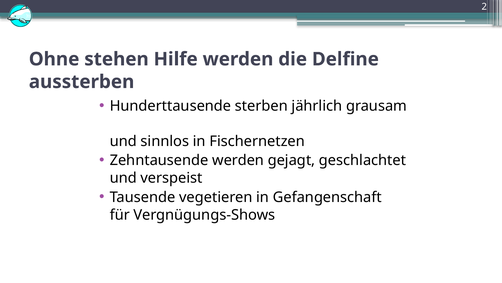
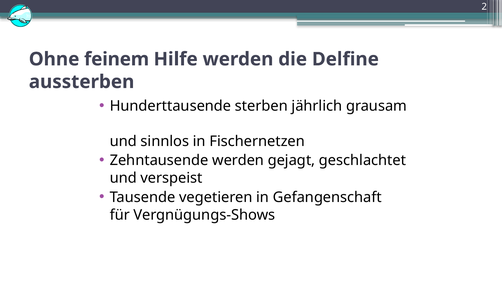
stehen: stehen -> feinem
